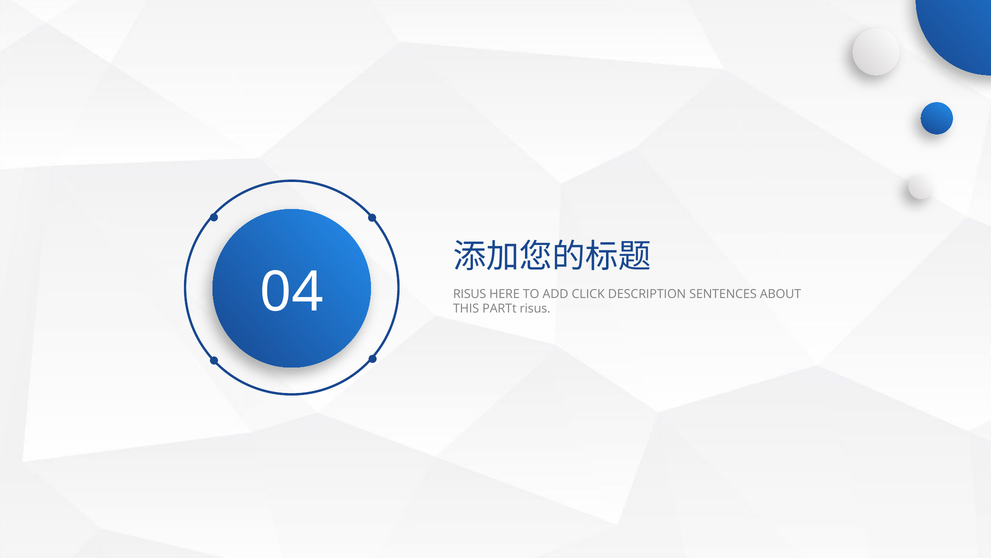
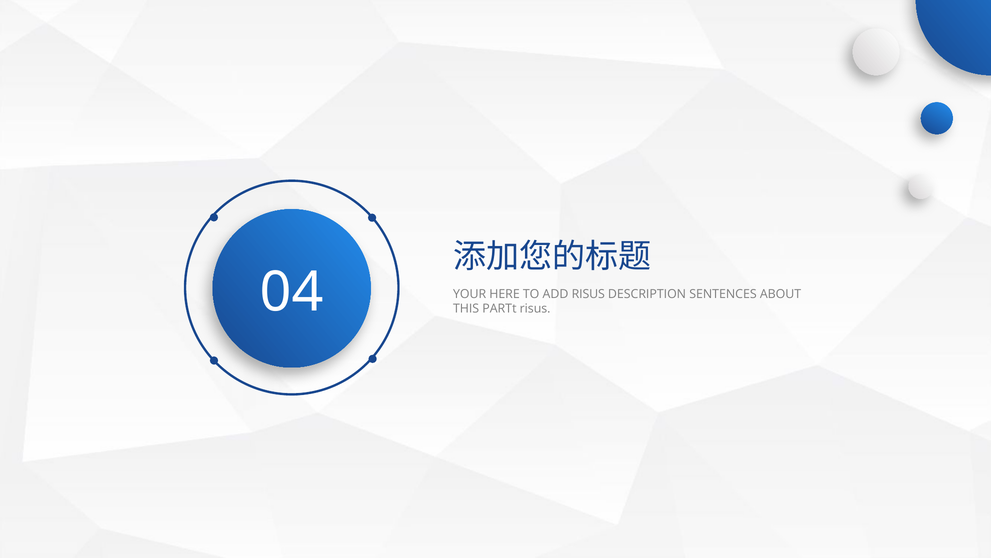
RISUS at (470, 294): RISUS -> YOUR
ADD CLICK: CLICK -> RISUS
